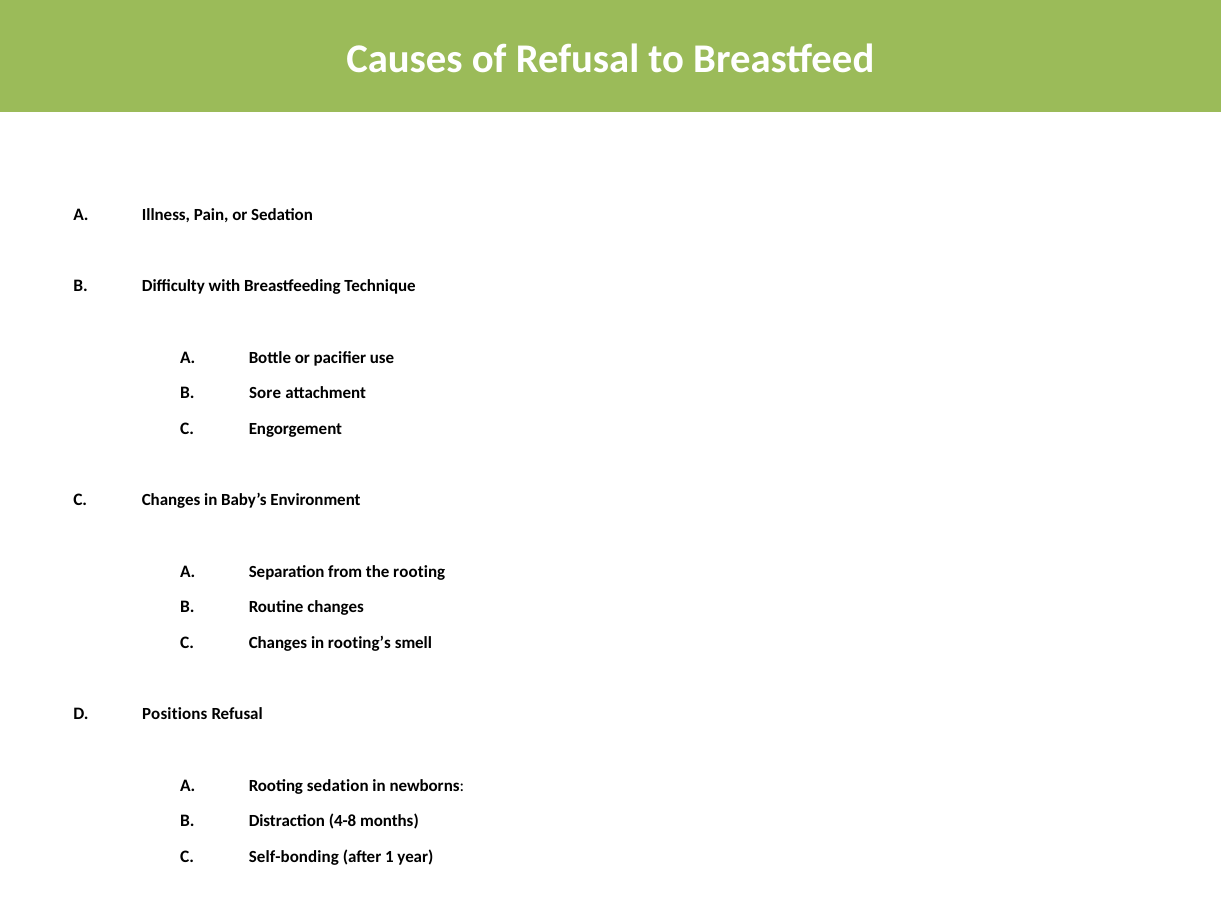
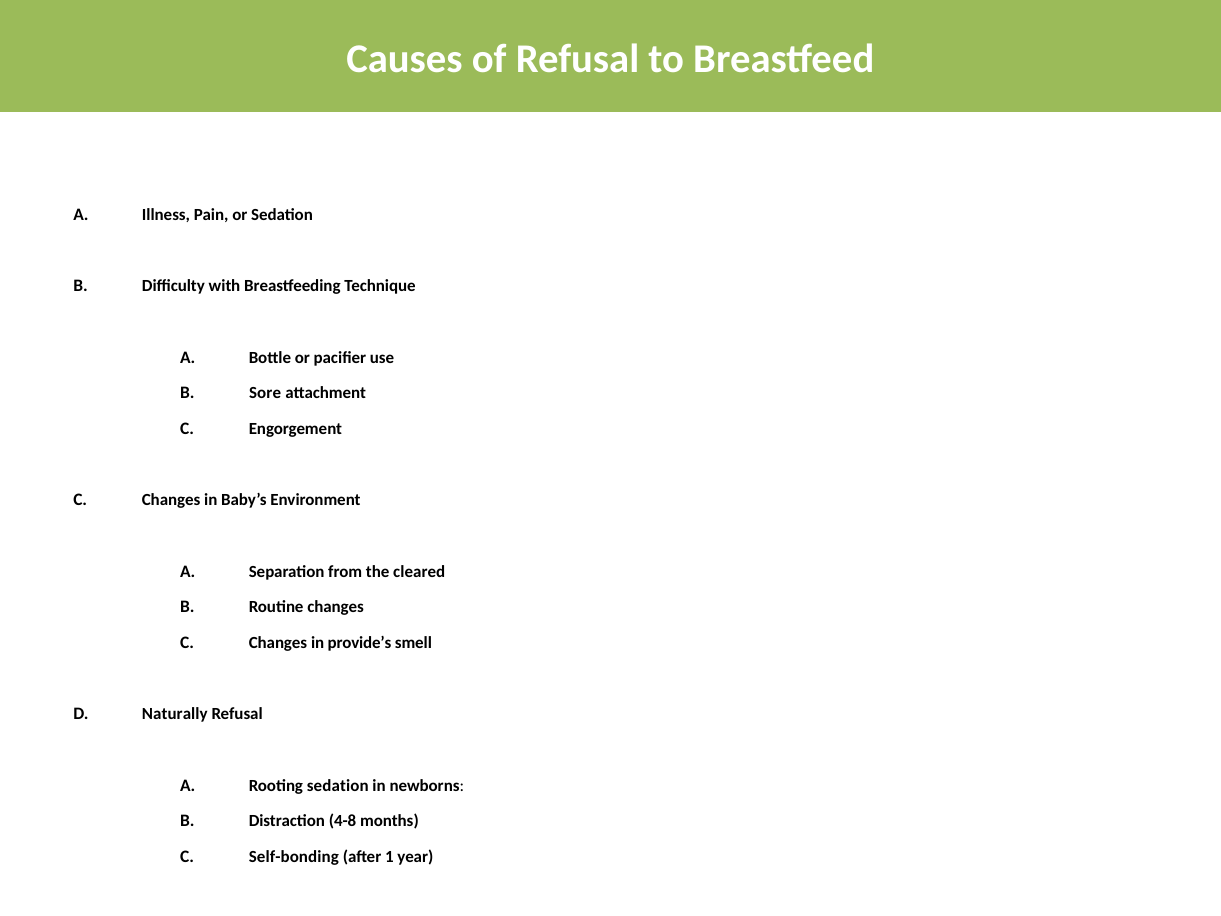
the rooting: rooting -> cleared
rooting’s: rooting’s -> provide’s
Positions: Positions -> Naturally
